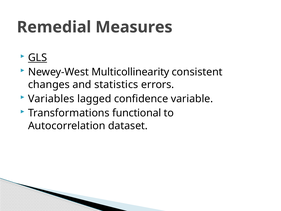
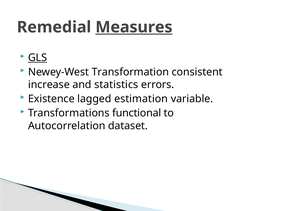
Measures underline: none -> present
Multicollinearity: Multicollinearity -> Transformation
changes: changes -> increase
Variables: Variables -> Existence
confidence: confidence -> estimation
